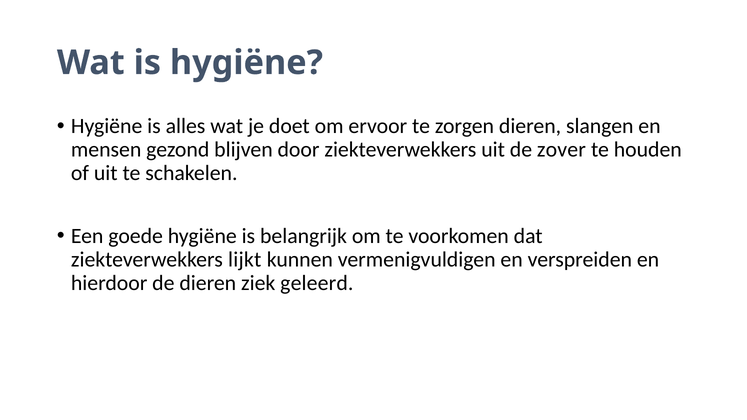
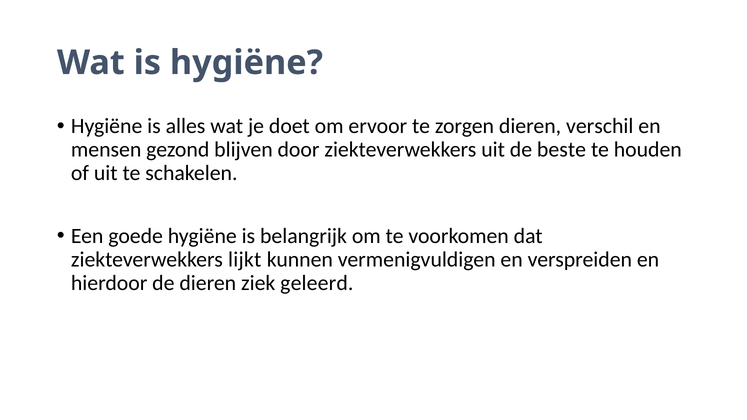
slangen: slangen -> verschil
zover: zover -> beste
